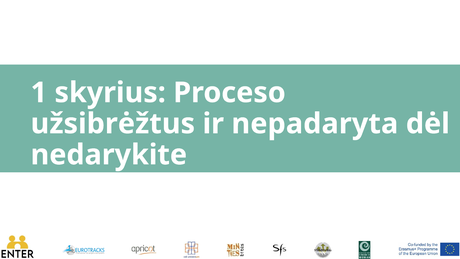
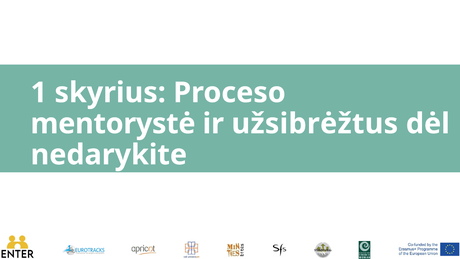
užsibrėžtus: užsibrėžtus -> mentorystė
nepadaryta: nepadaryta -> užsibrėžtus
